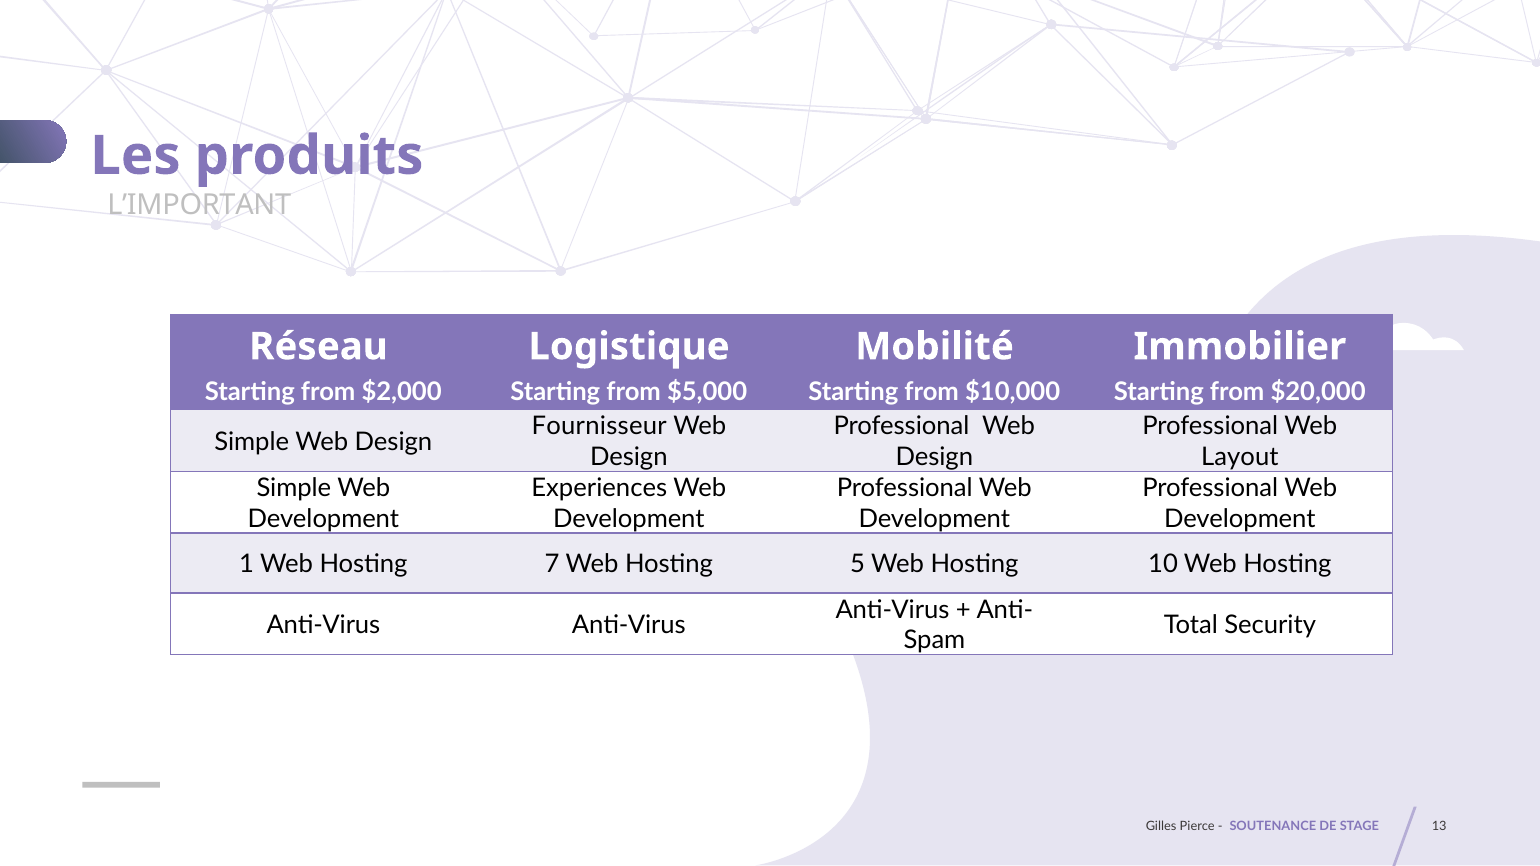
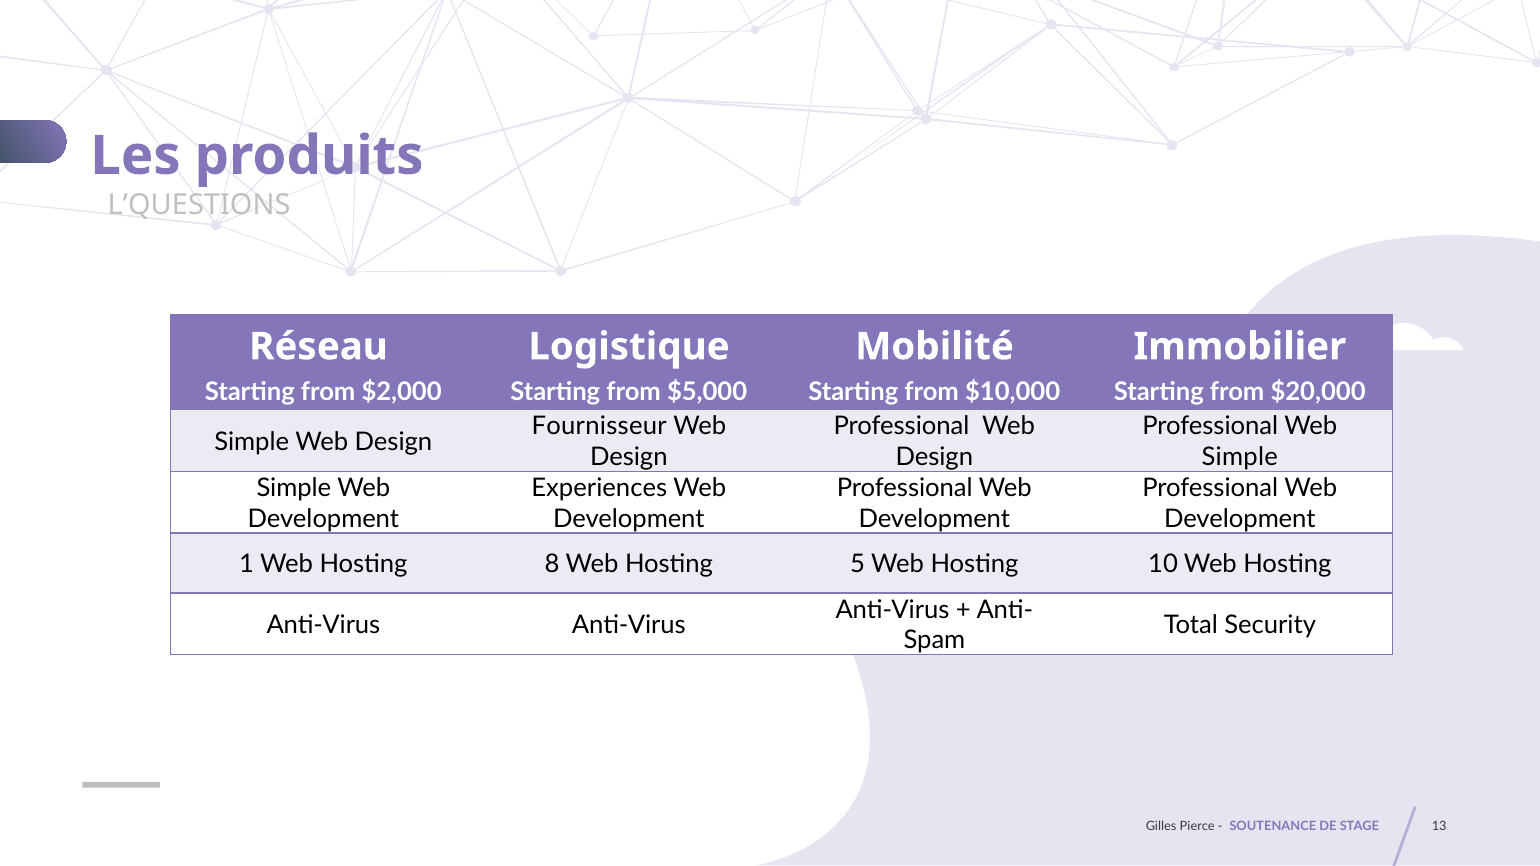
L’IMPORTANT: L’IMPORTANT -> L’QUESTIONS
Layout at (1240, 457): Layout -> Simple
7: 7 -> 8
